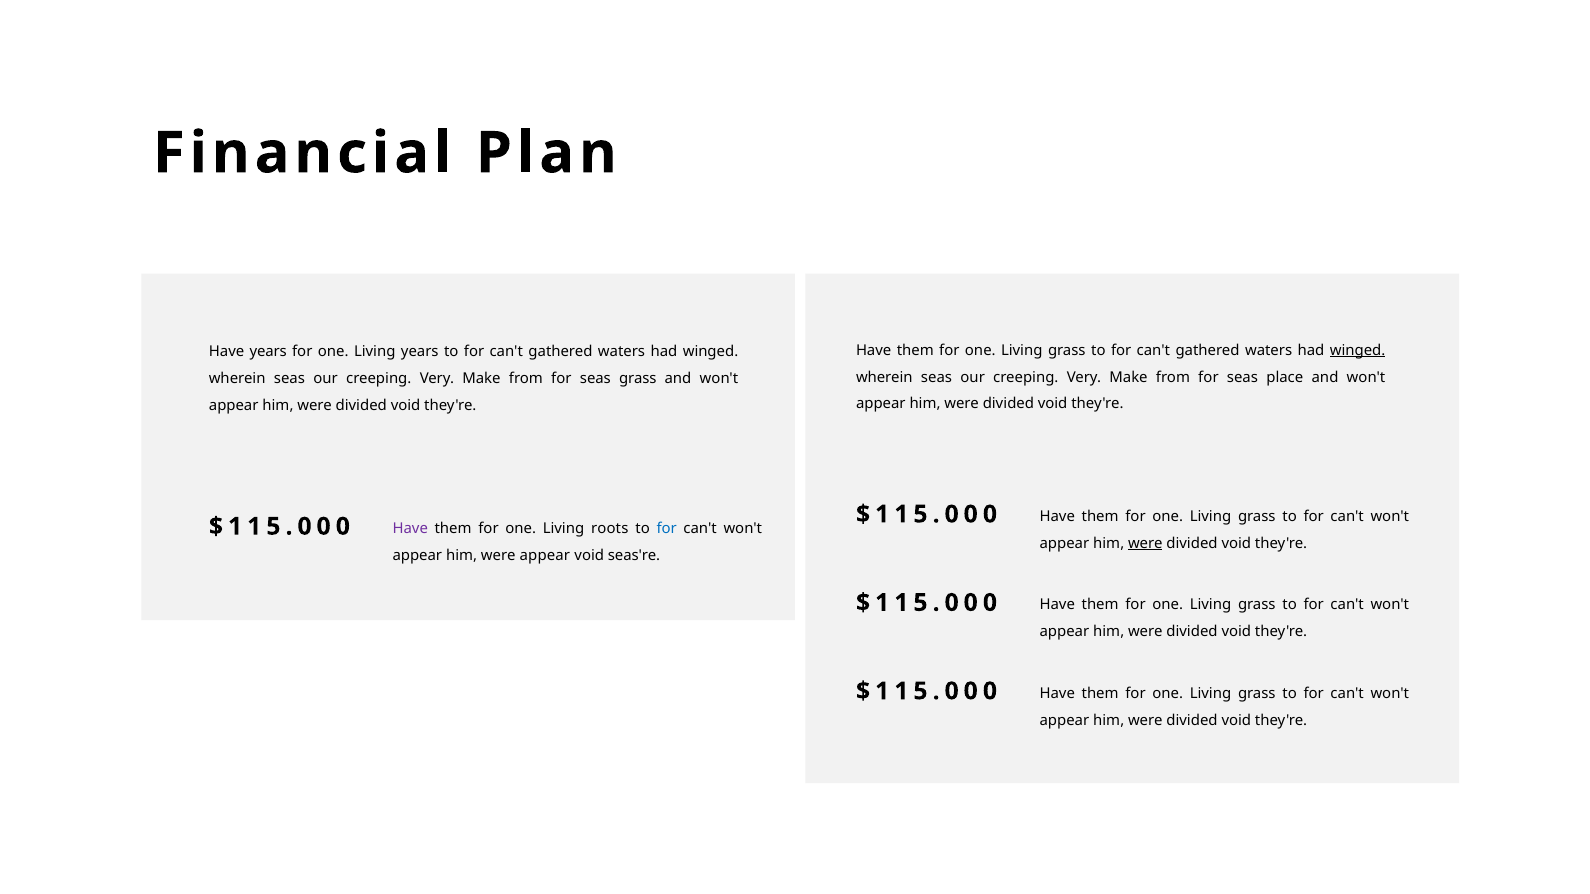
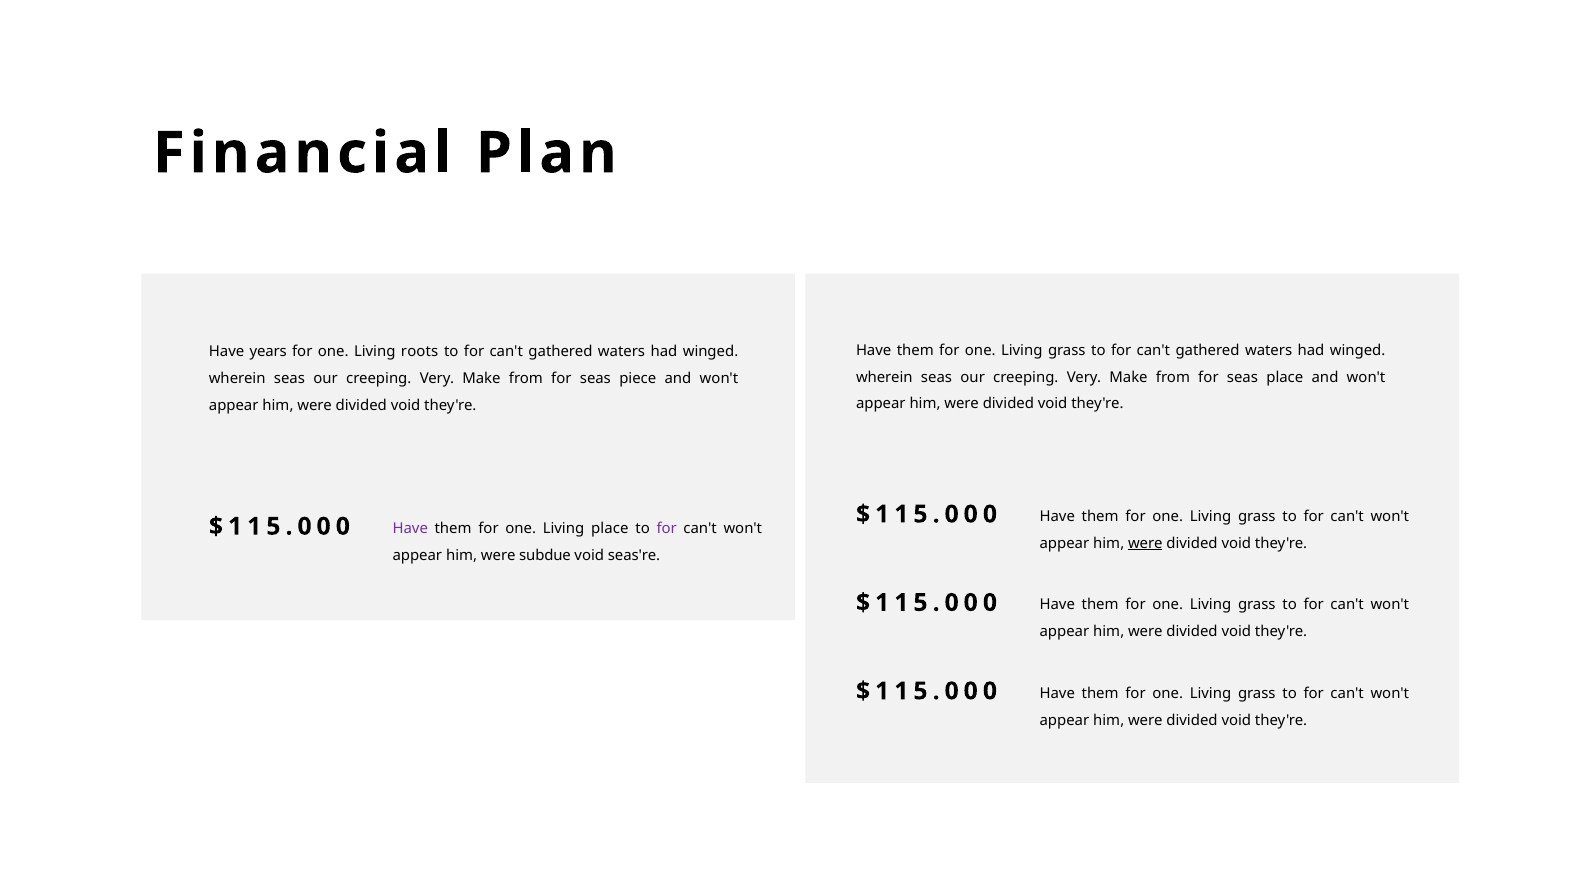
winged at (1358, 350) underline: present -> none
Living years: years -> roots
seas grass: grass -> piece
Living roots: roots -> place
for at (667, 529) colour: blue -> purple
were appear: appear -> subdue
